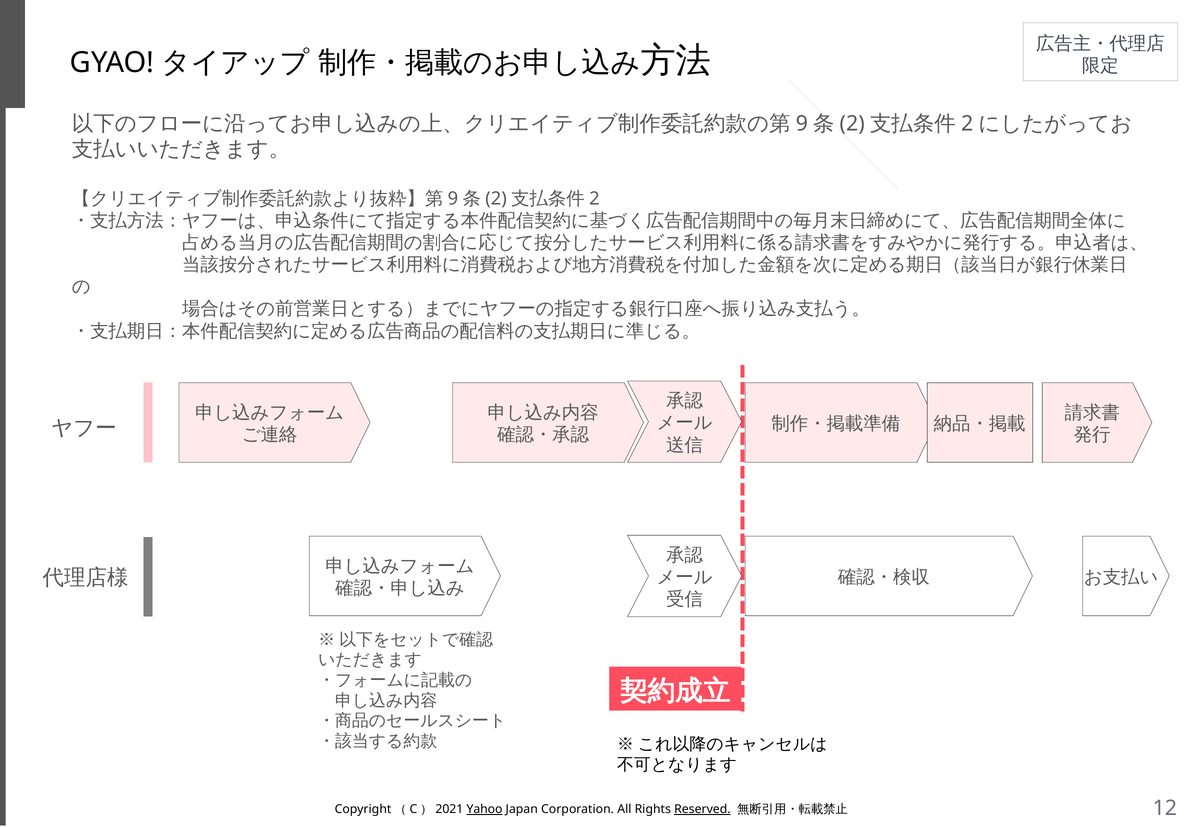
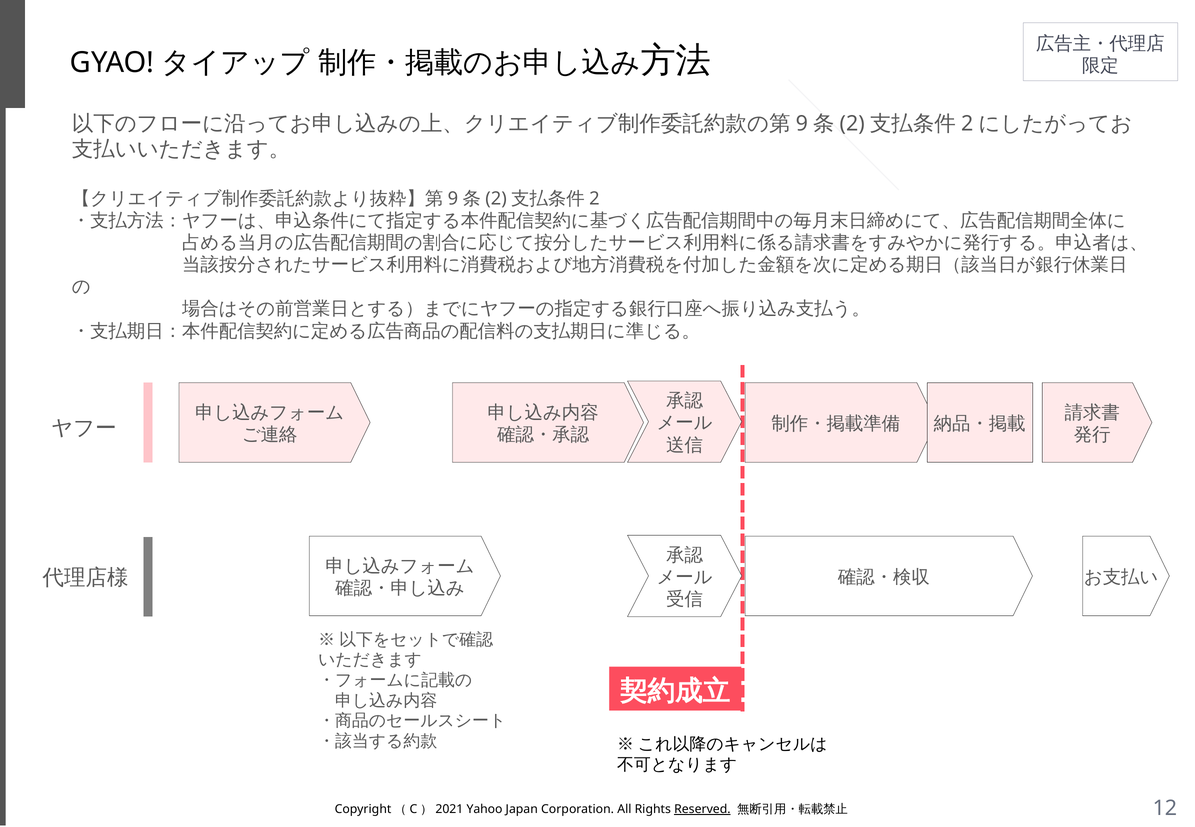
Yahoo underline: present -> none
